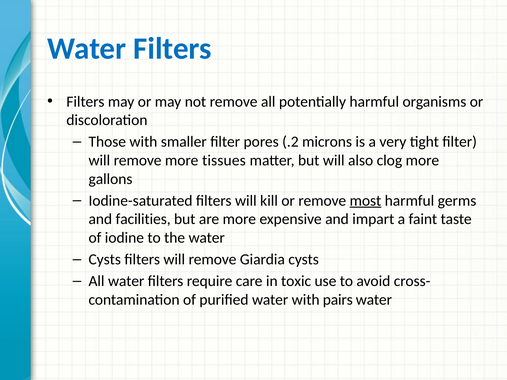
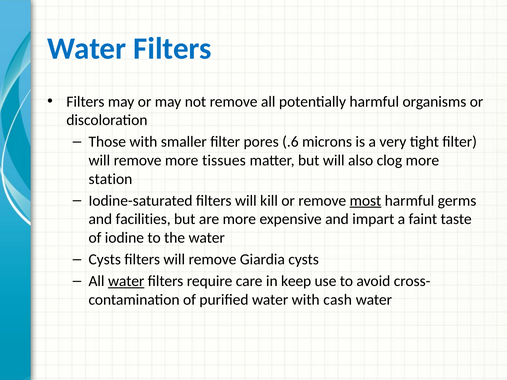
.2: .2 -> .6
gallons: gallons -> station
water at (126, 281) underline: none -> present
toxic: toxic -> keep
pairs: pairs -> cash
